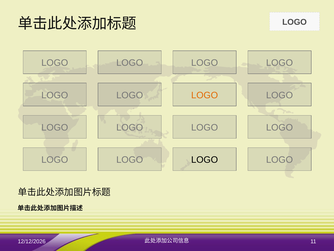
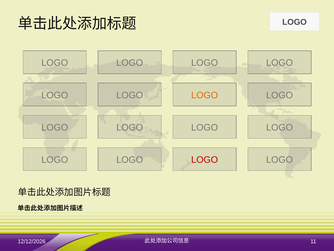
LOGO at (205, 159) colour: black -> red
